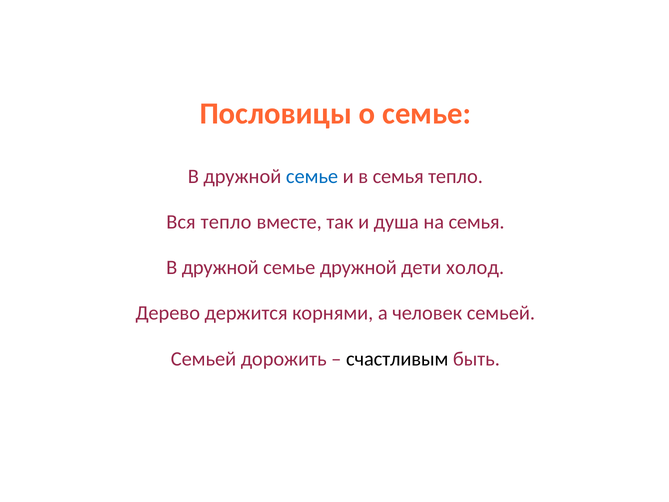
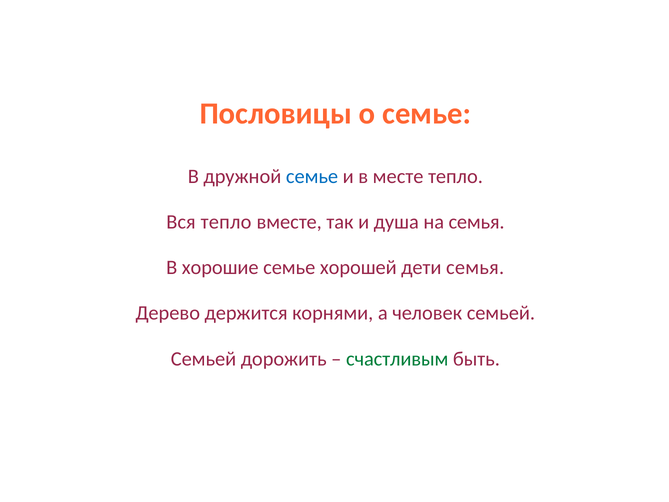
в семья: семья -> месте
дружной at (220, 267): дружной -> хорошие
семье дружной: дружной -> хорошей
дети холод: холод -> семья
счастливым colour: black -> green
